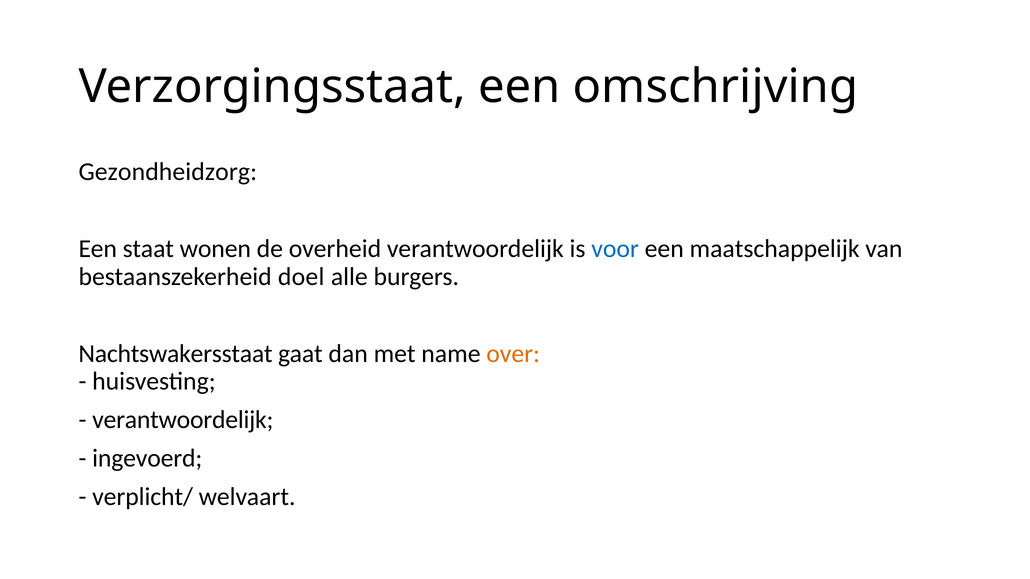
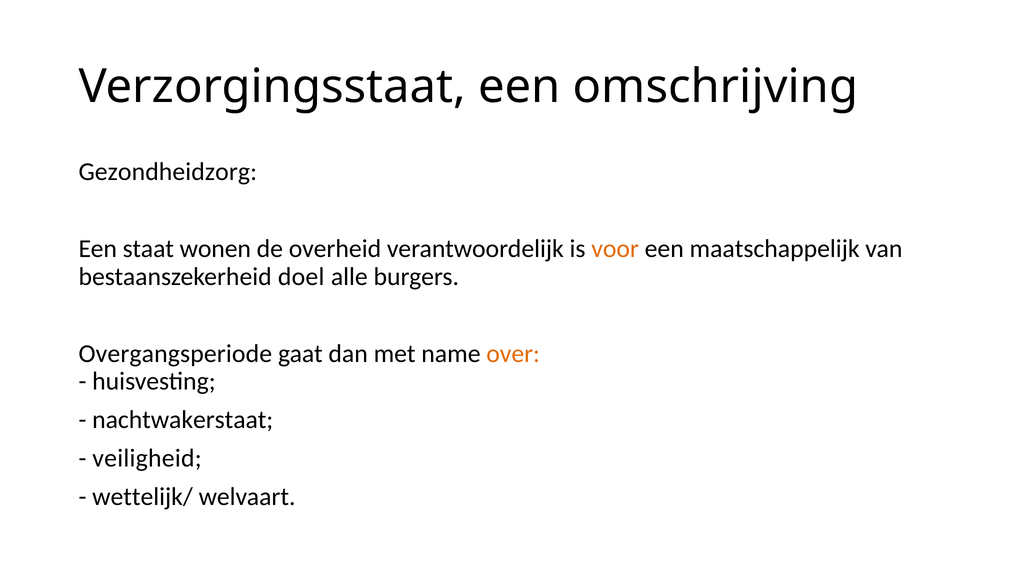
voor colour: blue -> orange
Nachtswakersstaat: Nachtswakersstaat -> Overgangsperiode
verantwoordelijk at (183, 420): verantwoordelijk -> nachtwakerstaat
ingevoerd: ingevoerd -> veiligheid
verplicht/: verplicht/ -> wettelijk/
